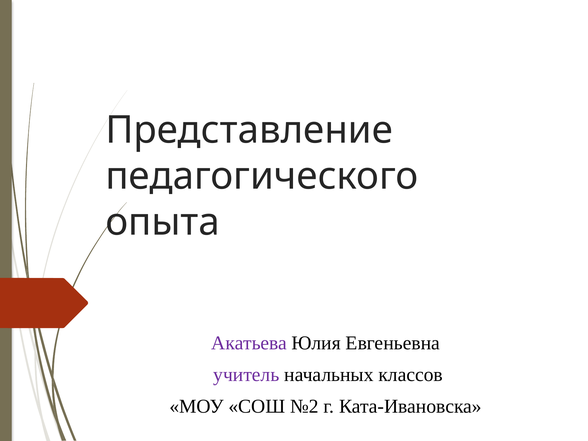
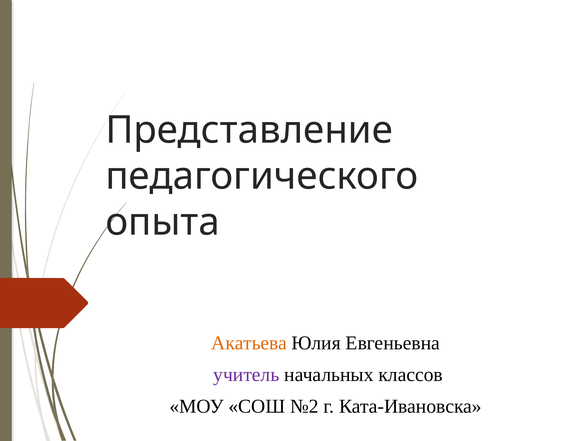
Акатьева colour: purple -> orange
